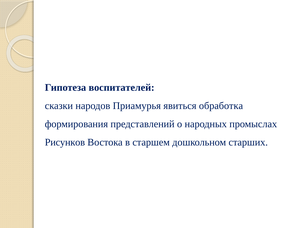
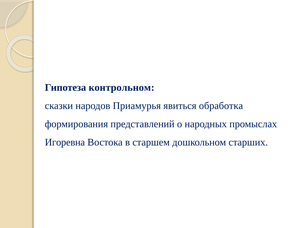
воспитателей: воспитателей -> контрольном
Рисунков: Рисунков -> Игоревна
